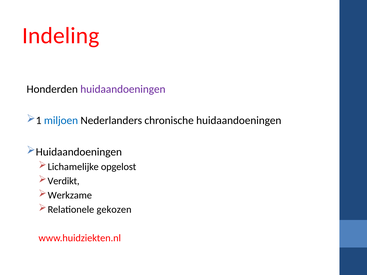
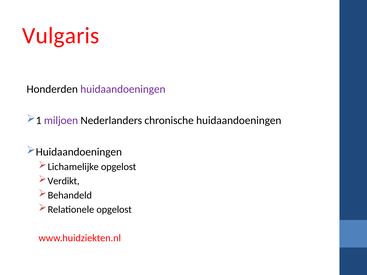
Indeling: Indeling -> Vulgaris
miljoen colour: blue -> purple
Werkzame: Werkzame -> Behandeld
Relationele gekozen: gekozen -> opgelost
